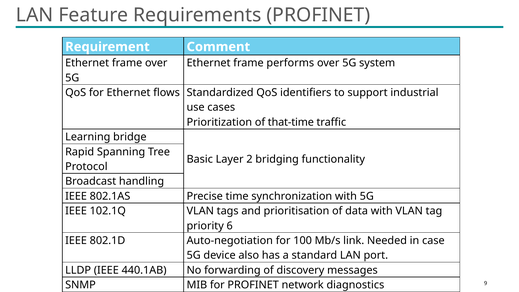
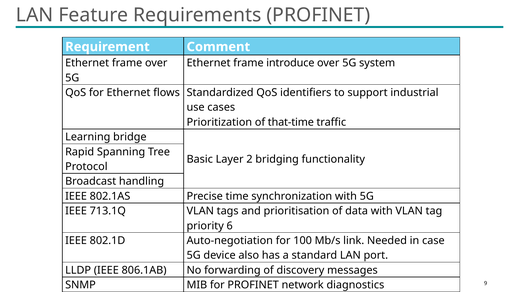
performs: performs -> introduce
102.1Q: 102.1Q -> 713.1Q
440.1AB: 440.1AB -> 806.1AB
